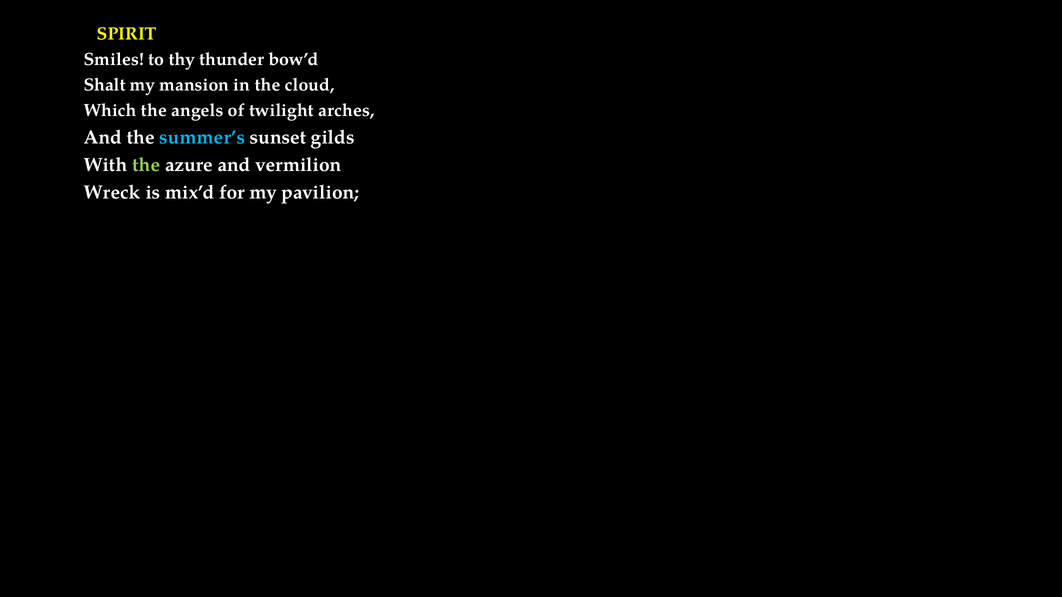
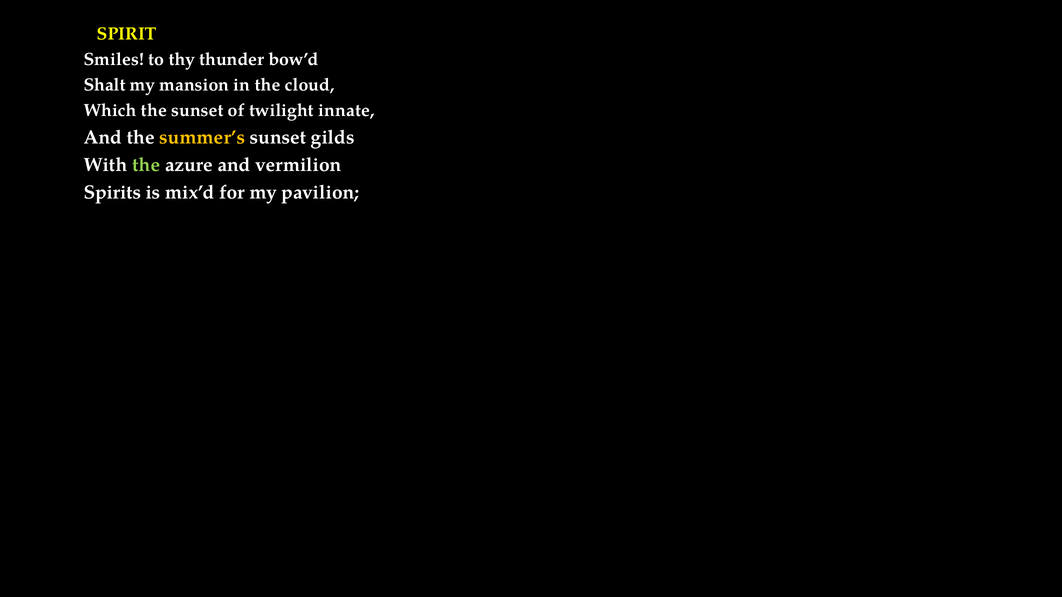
the angels: angels -> sunset
arches: arches -> innate
summer’s colour: light blue -> yellow
Wreck: Wreck -> Spirits
